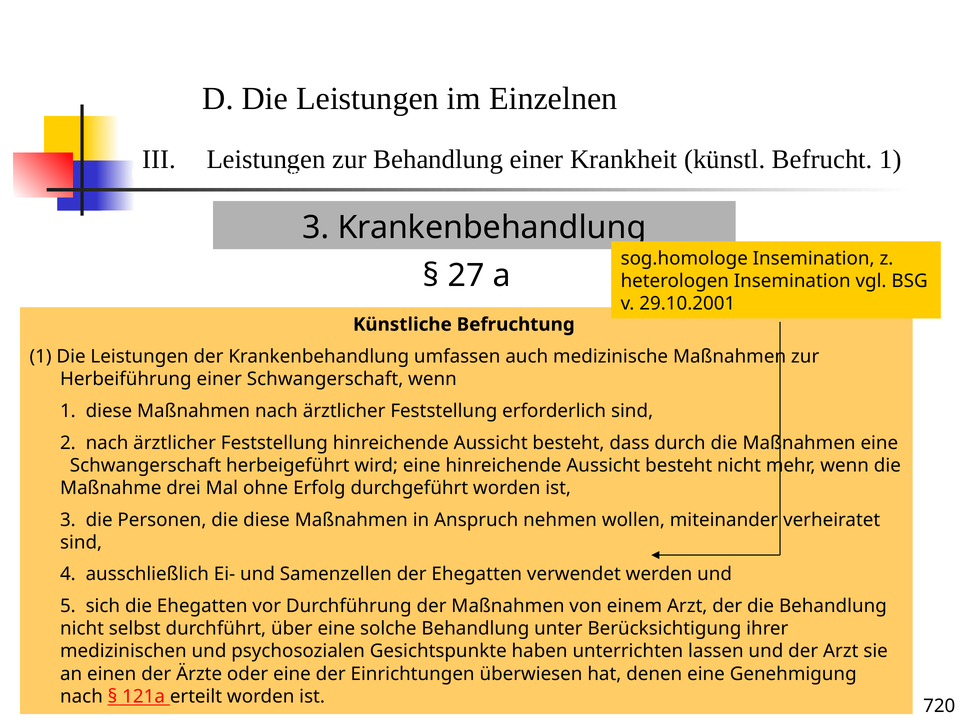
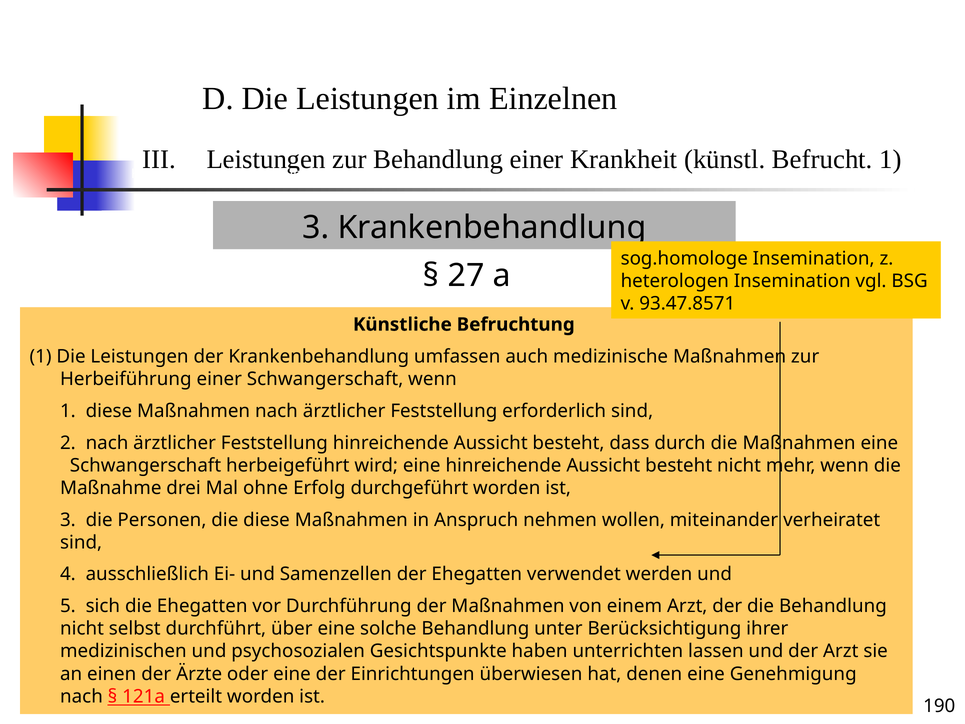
29.10.2001: 29.10.2001 -> 93.47.8571
720: 720 -> 190
